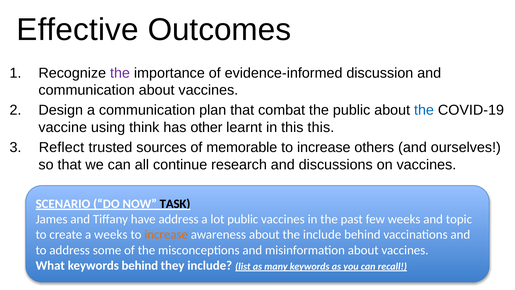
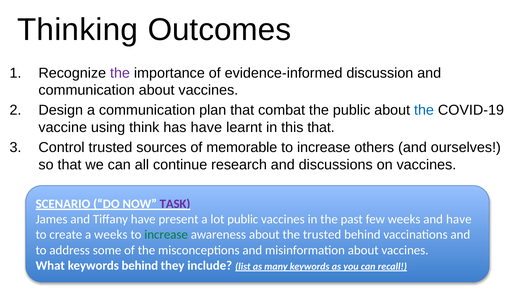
Effective: Effective -> Thinking
has other: other -> have
this this: this -> that
Reflect: Reflect -> Control
TASK colour: black -> purple
have address: address -> present
and topic: topic -> have
increase at (166, 234) colour: orange -> green
the include: include -> trusted
